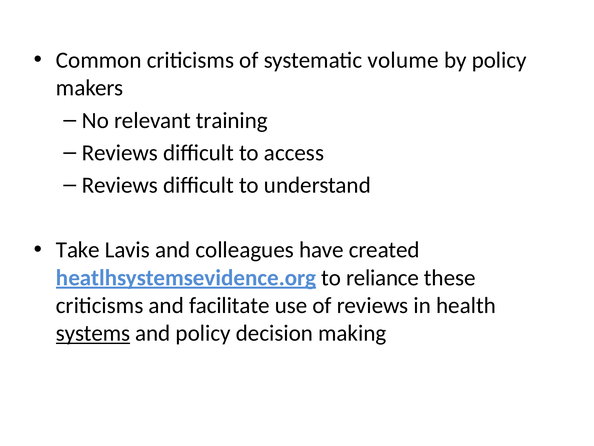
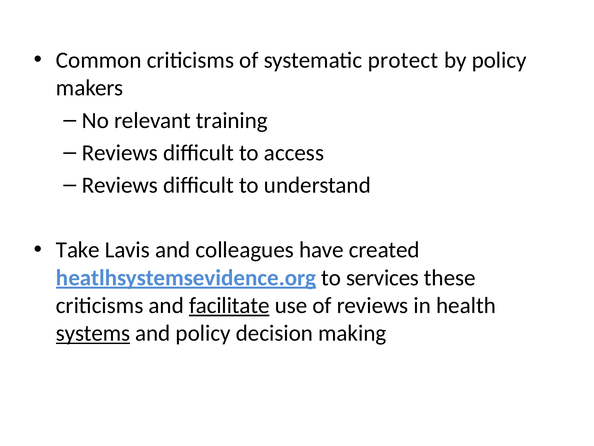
volume: volume -> protect
reliance: reliance -> services
facilitate underline: none -> present
